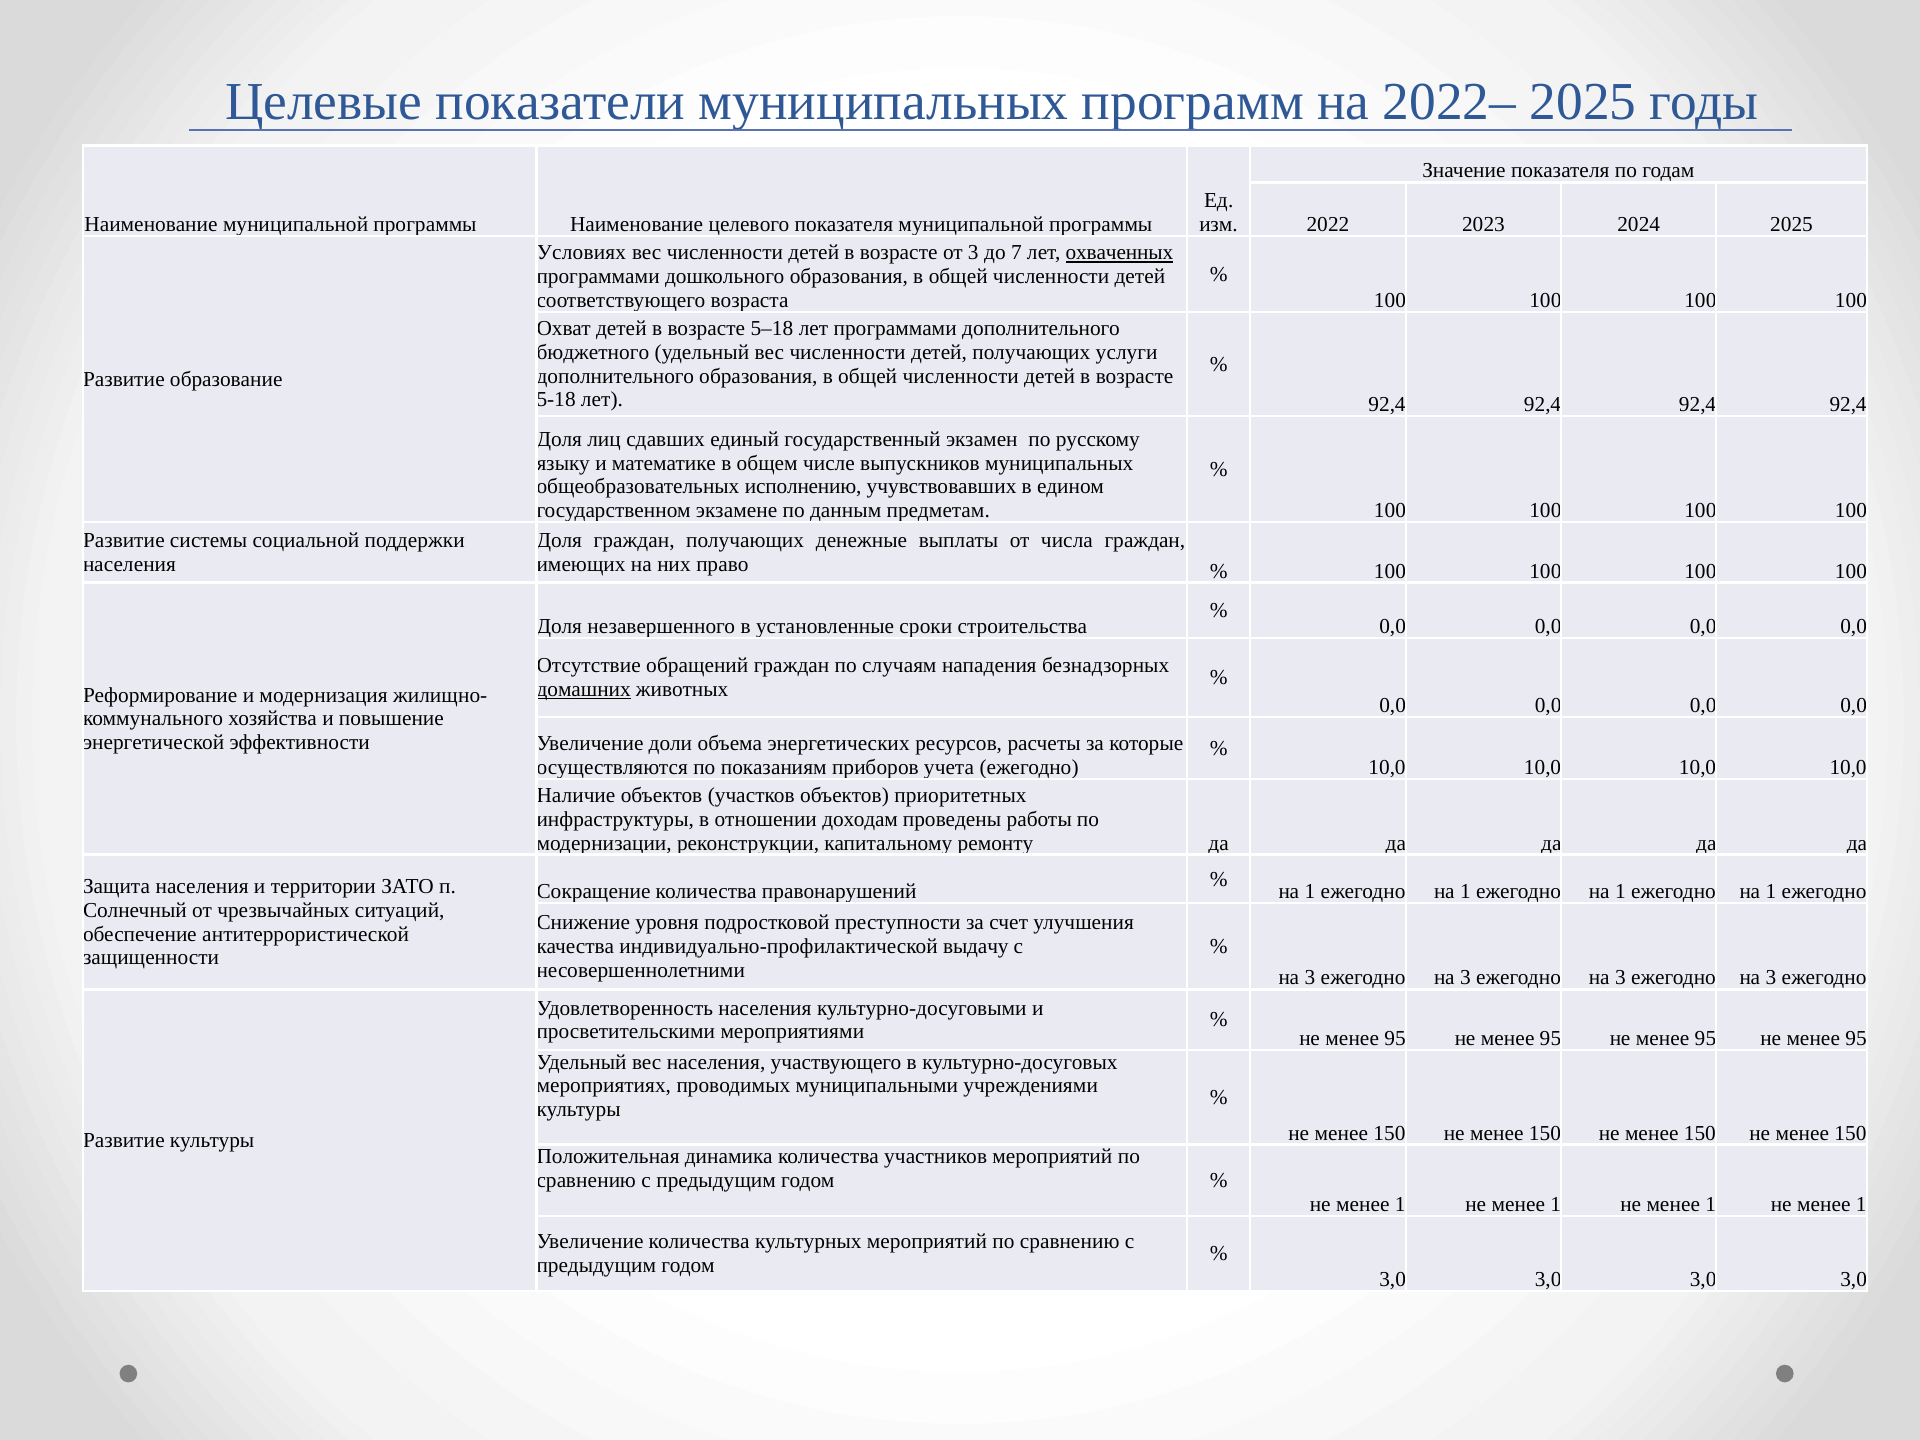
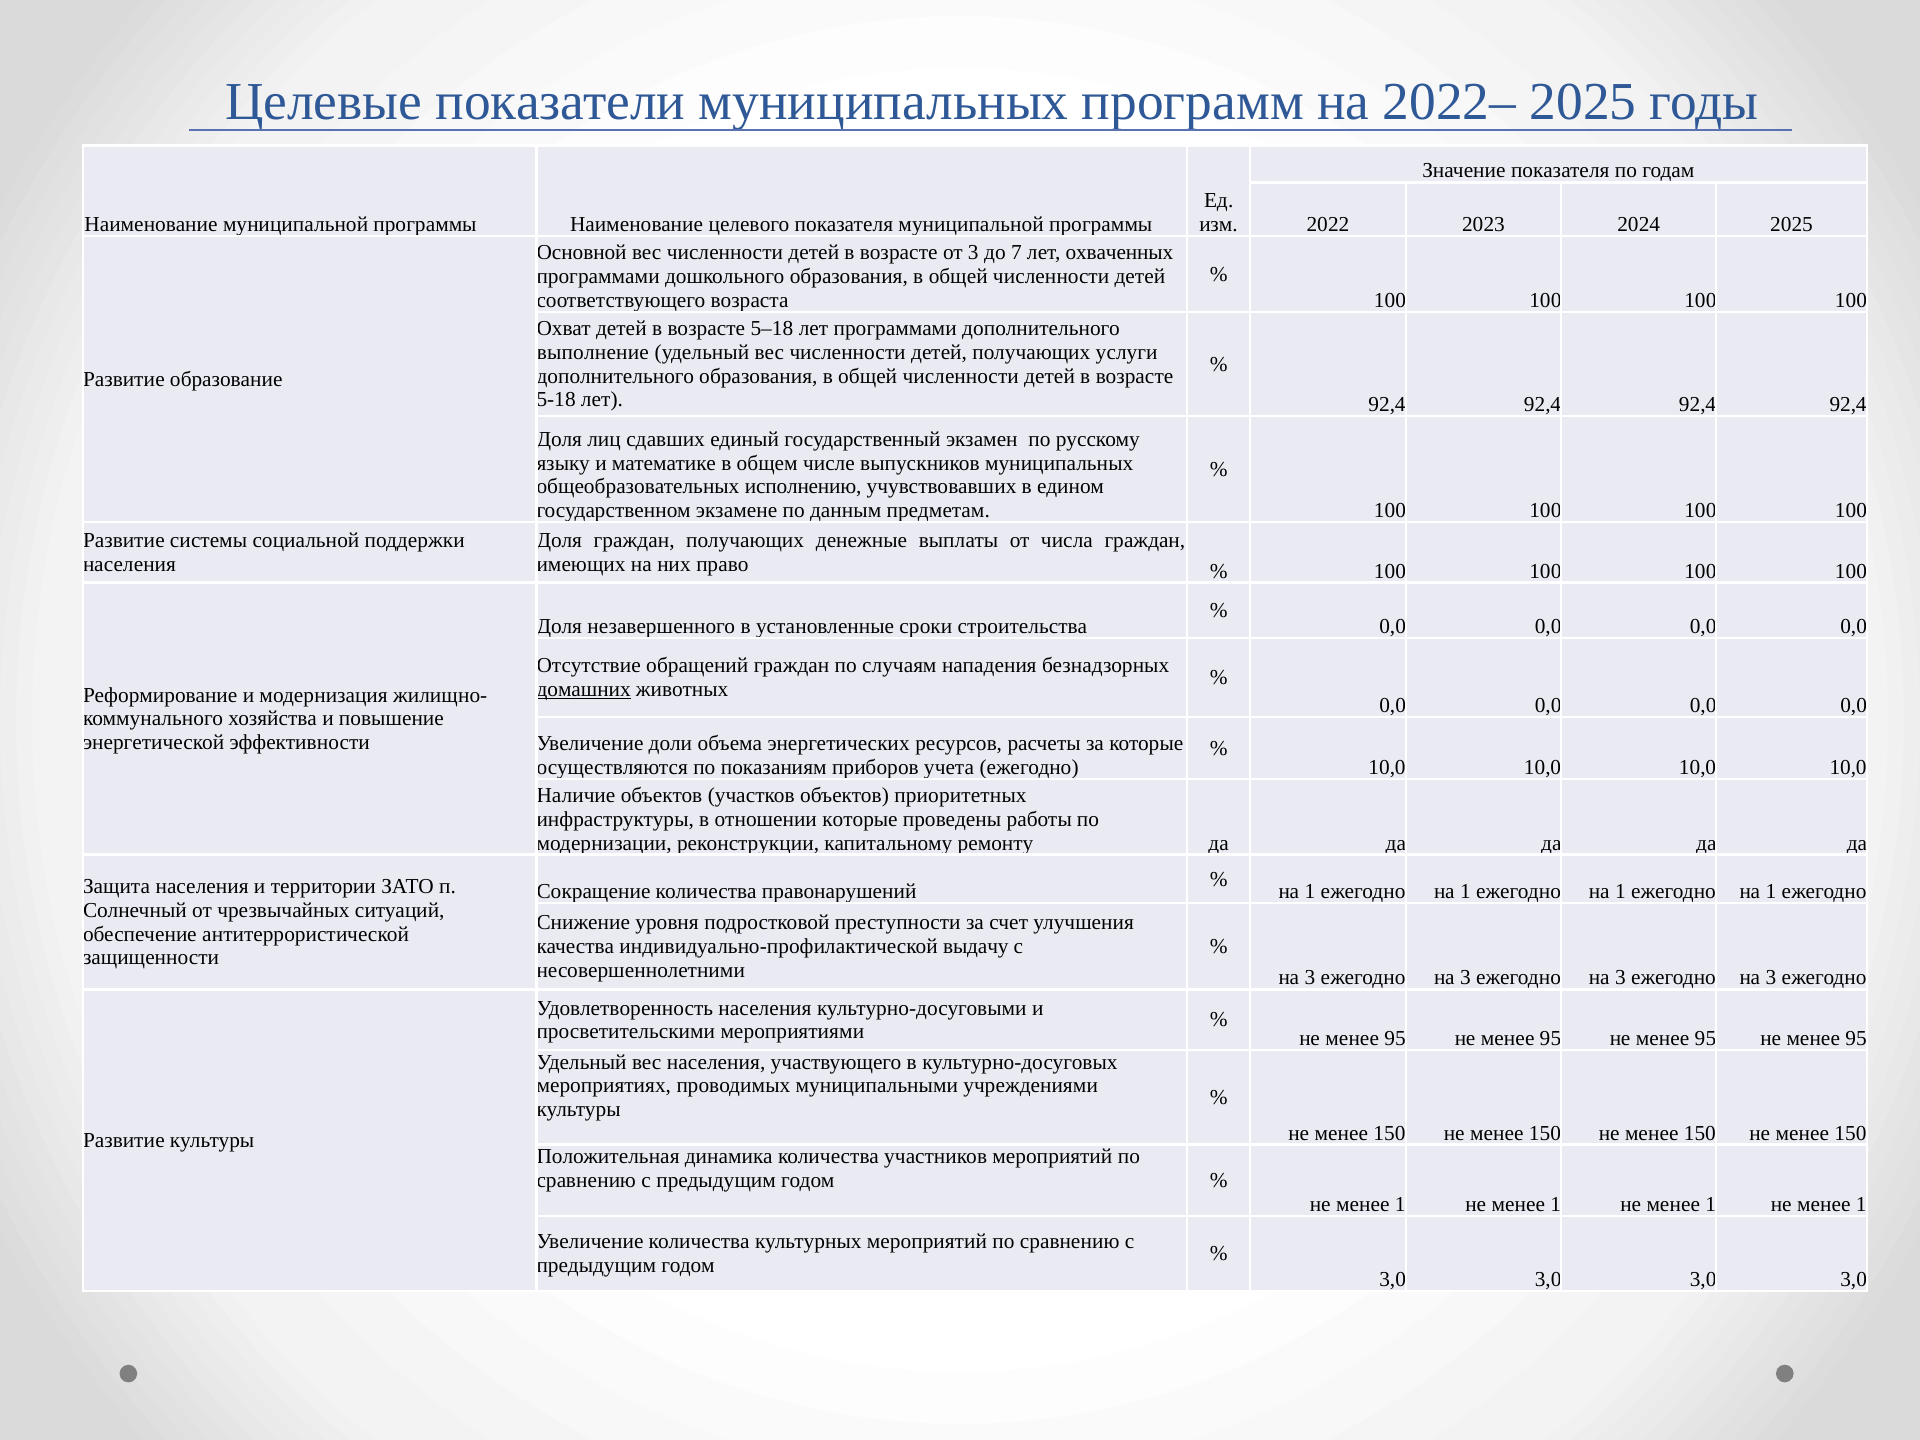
Условиях: Условиях -> Основной
охваченных underline: present -> none
бюджетного: бюджетного -> выполнение
отношении доходам: доходам -> которые
